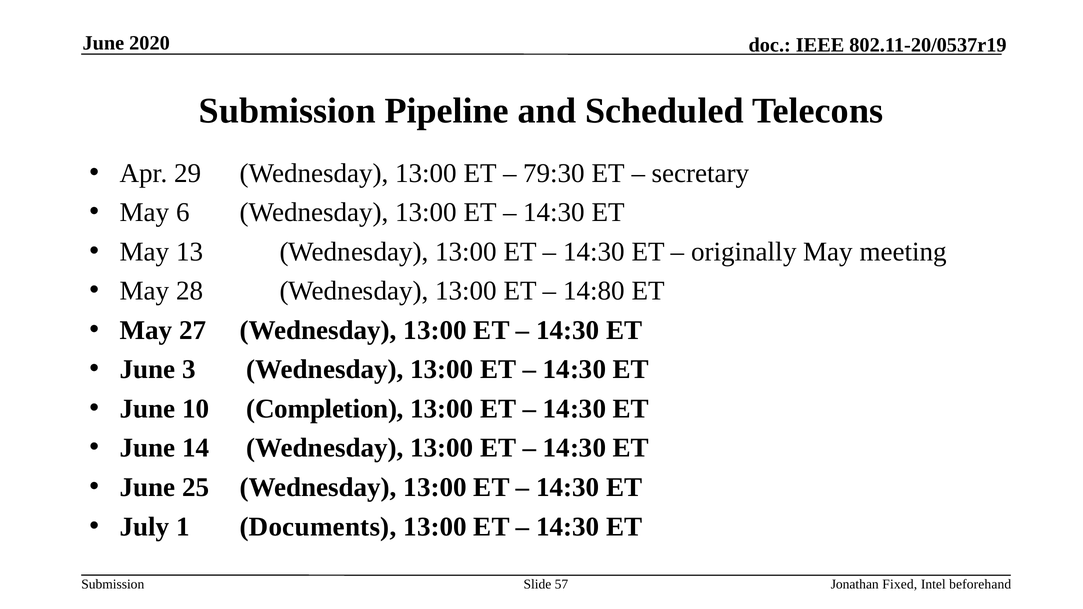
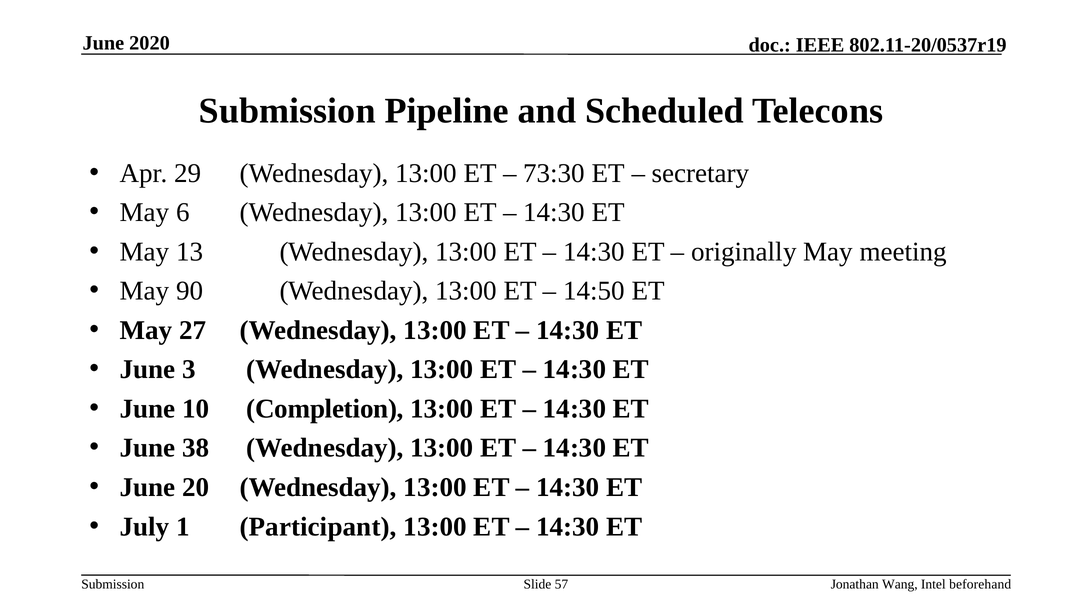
79:30: 79:30 -> 73:30
28: 28 -> 90
14:80: 14:80 -> 14:50
14: 14 -> 38
25: 25 -> 20
Documents: Documents -> Participant
Fixed: Fixed -> Wang
